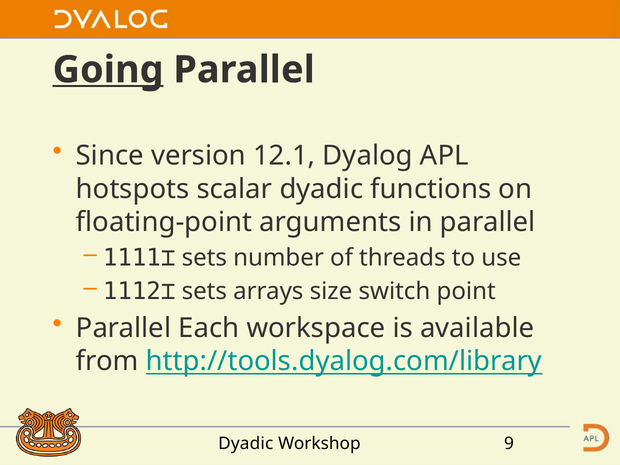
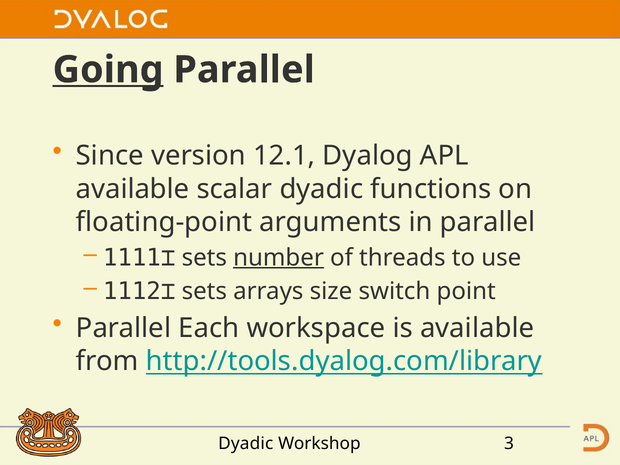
hotspots at (133, 189): hotspots -> available
number underline: none -> present
9: 9 -> 3
